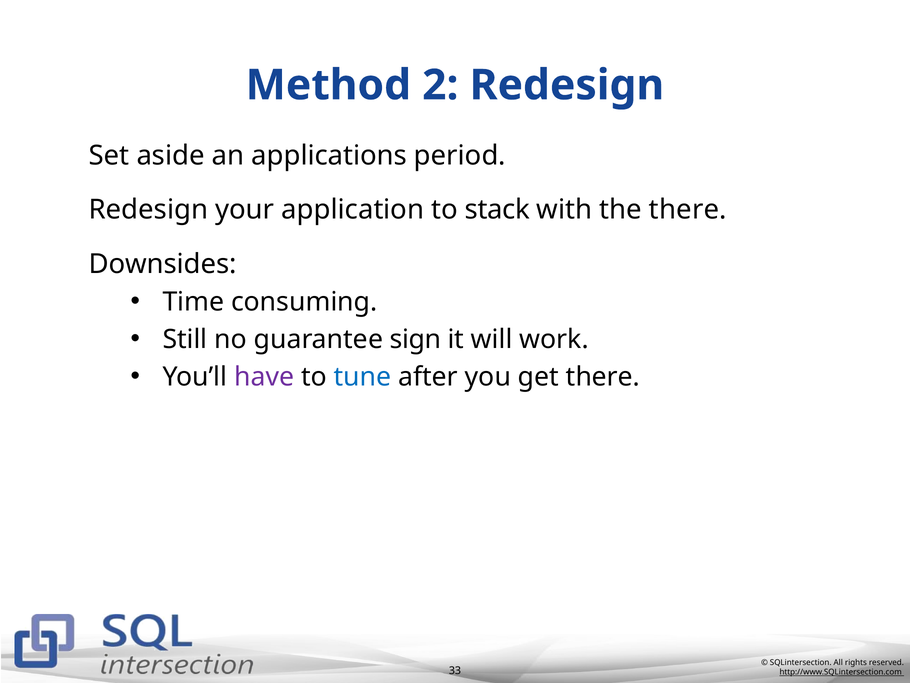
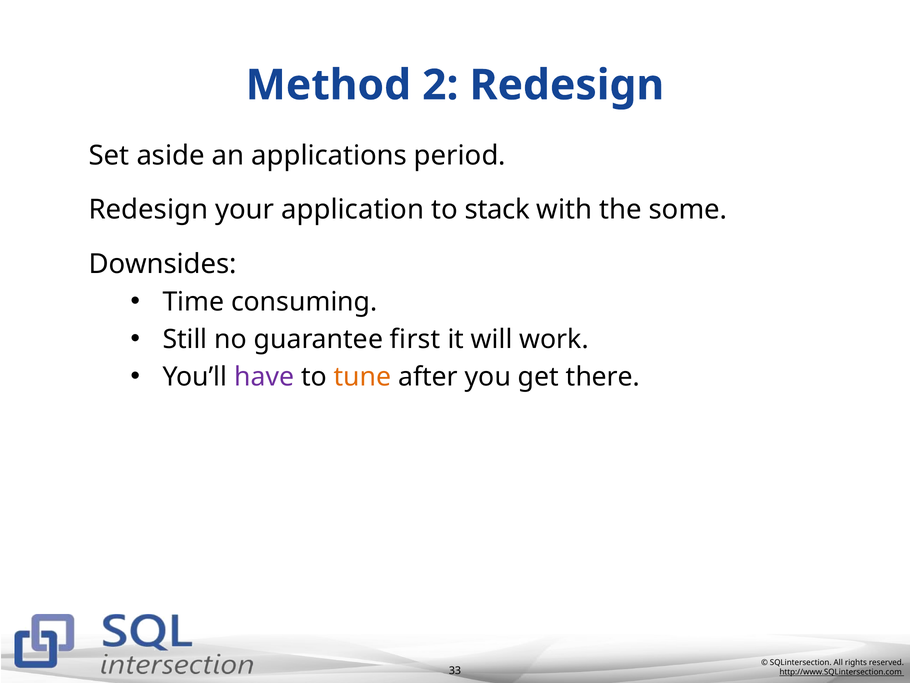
the there: there -> some
sign: sign -> first
tune colour: blue -> orange
